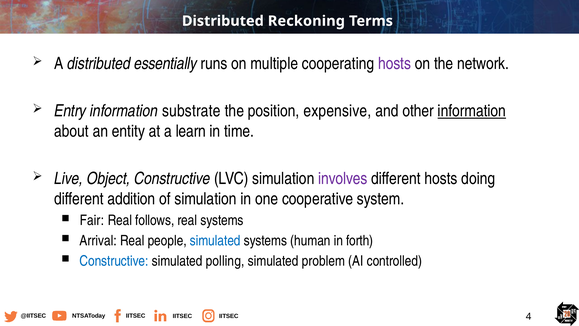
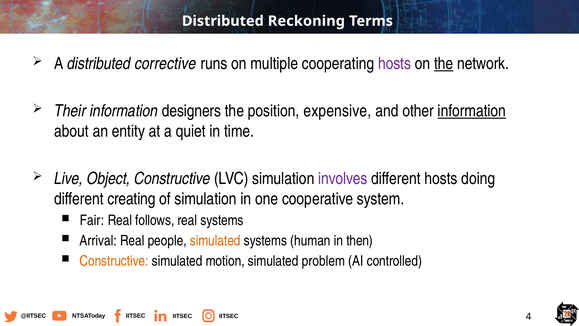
essentially: essentially -> corrective
the at (444, 64) underline: none -> present
Entry: Entry -> Their
substrate: substrate -> designers
learn: learn -> quiet
addition: addition -> creating
simulated at (215, 241) colour: blue -> orange
forth: forth -> then
Constructive at (114, 261) colour: blue -> orange
polling: polling -> motion
